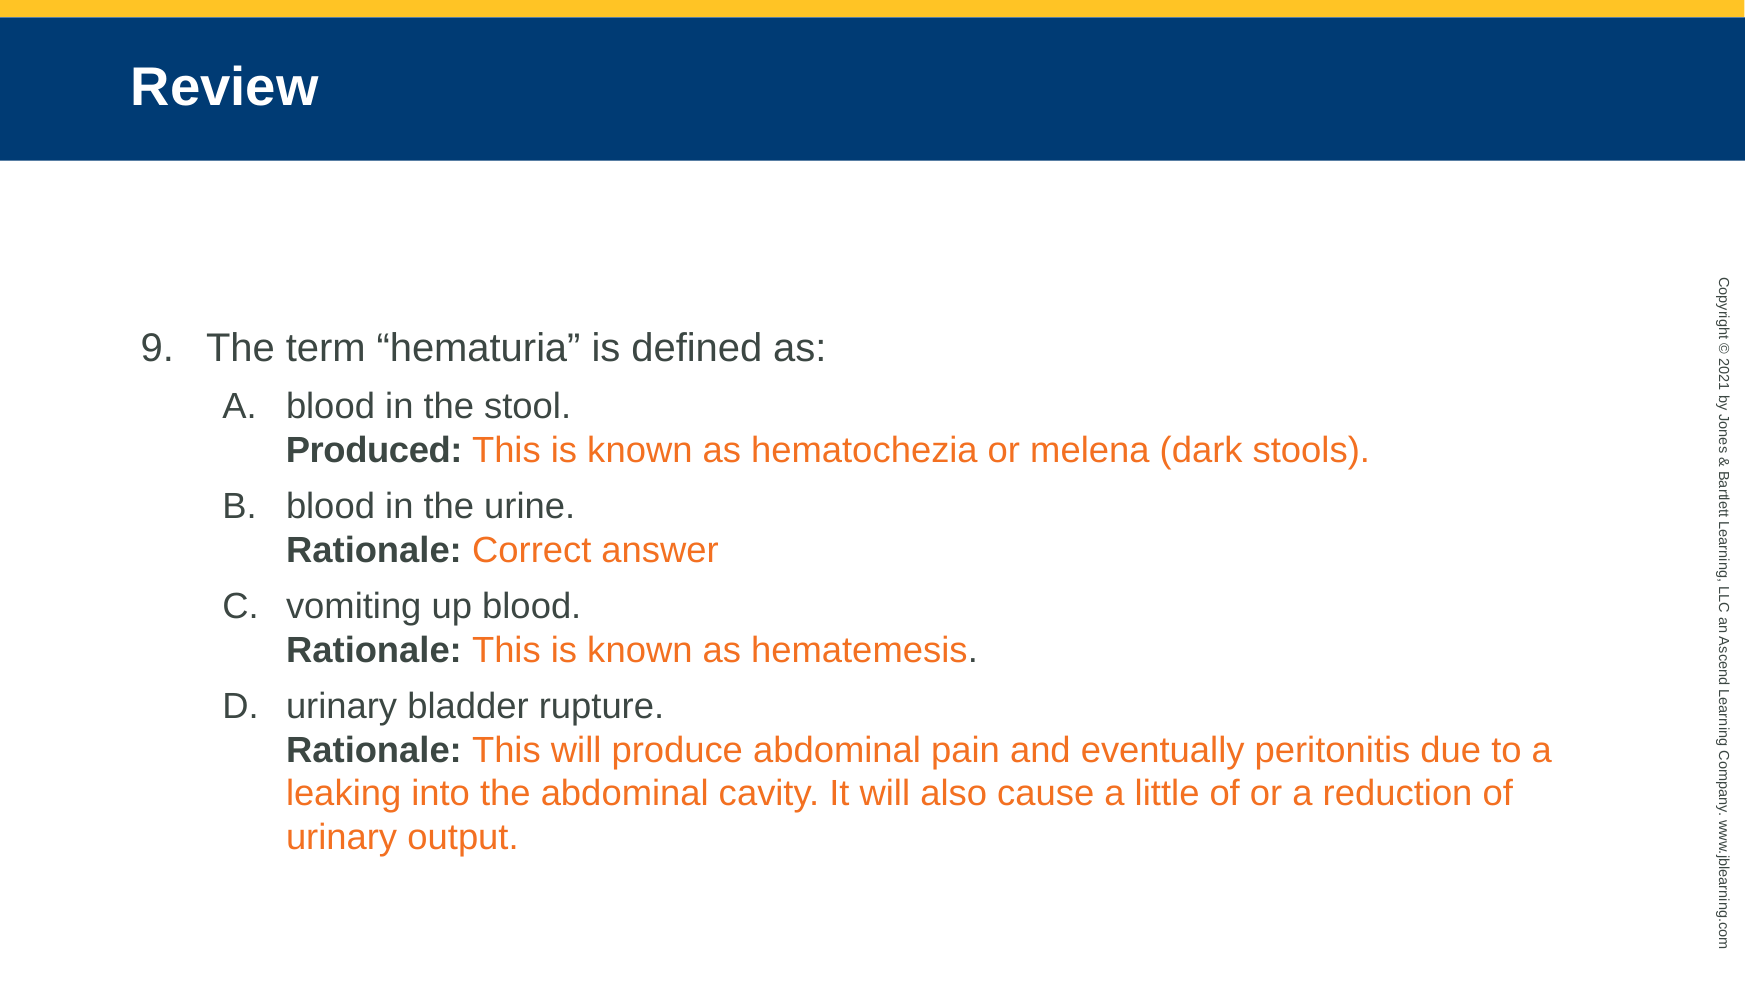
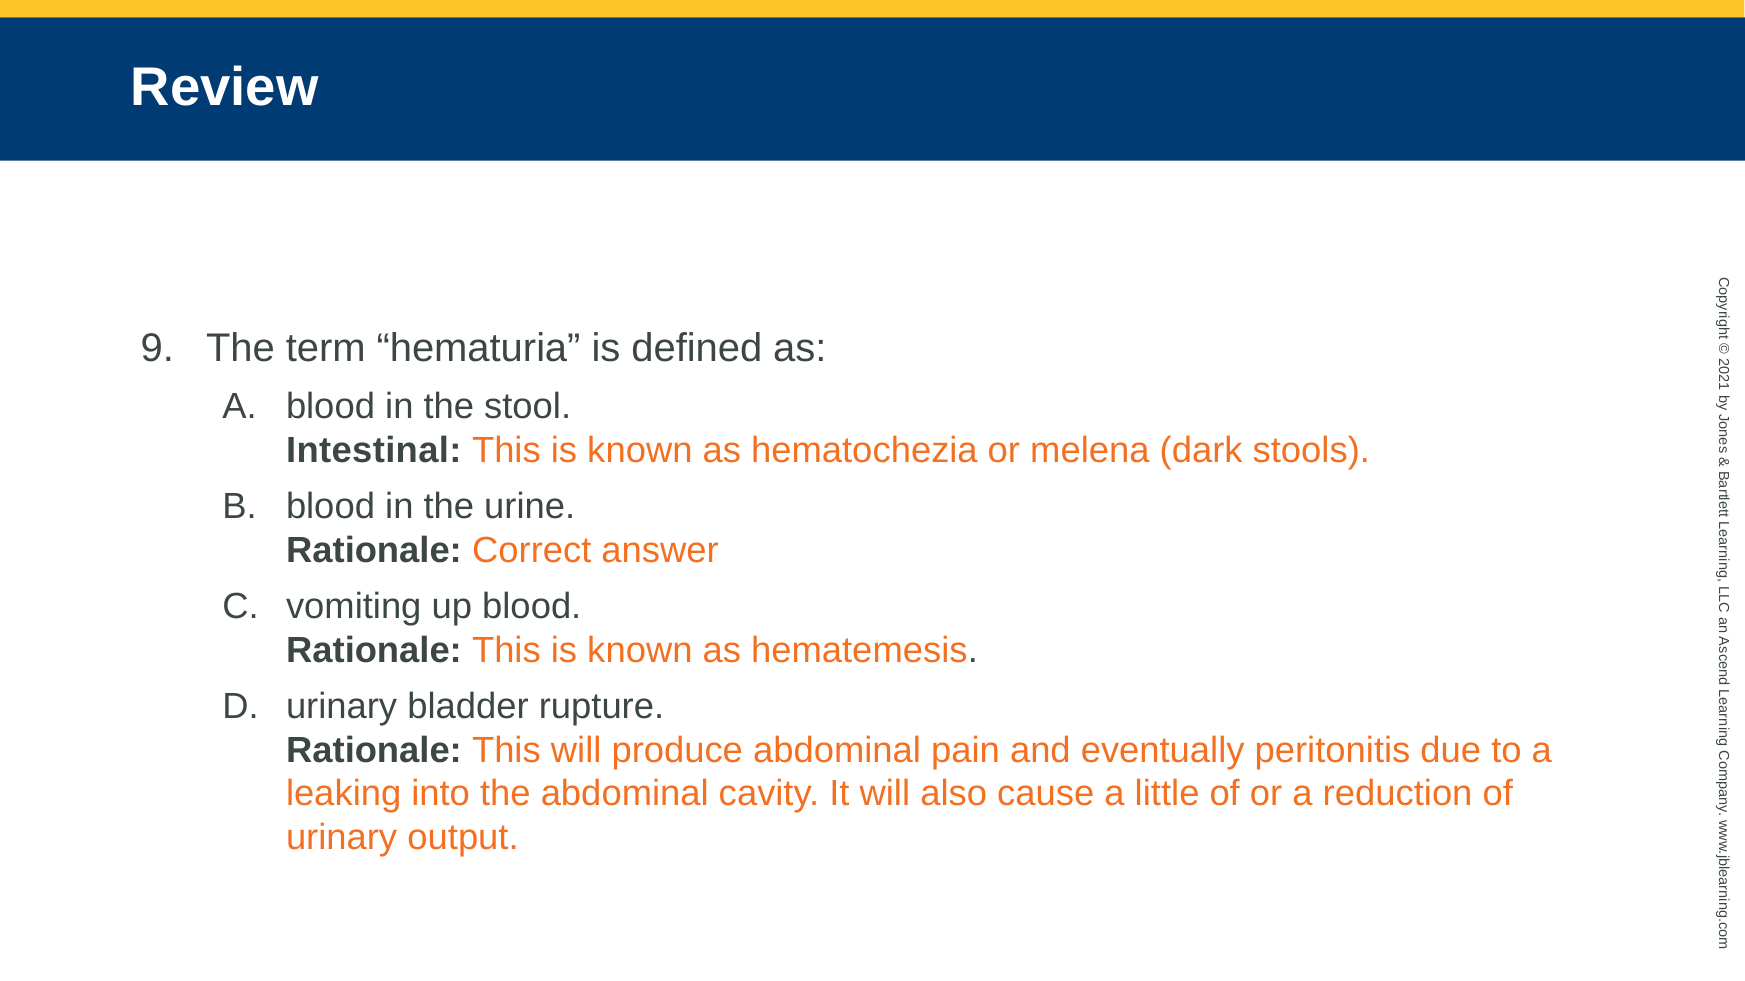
Produced: Produced -> Intestinal
